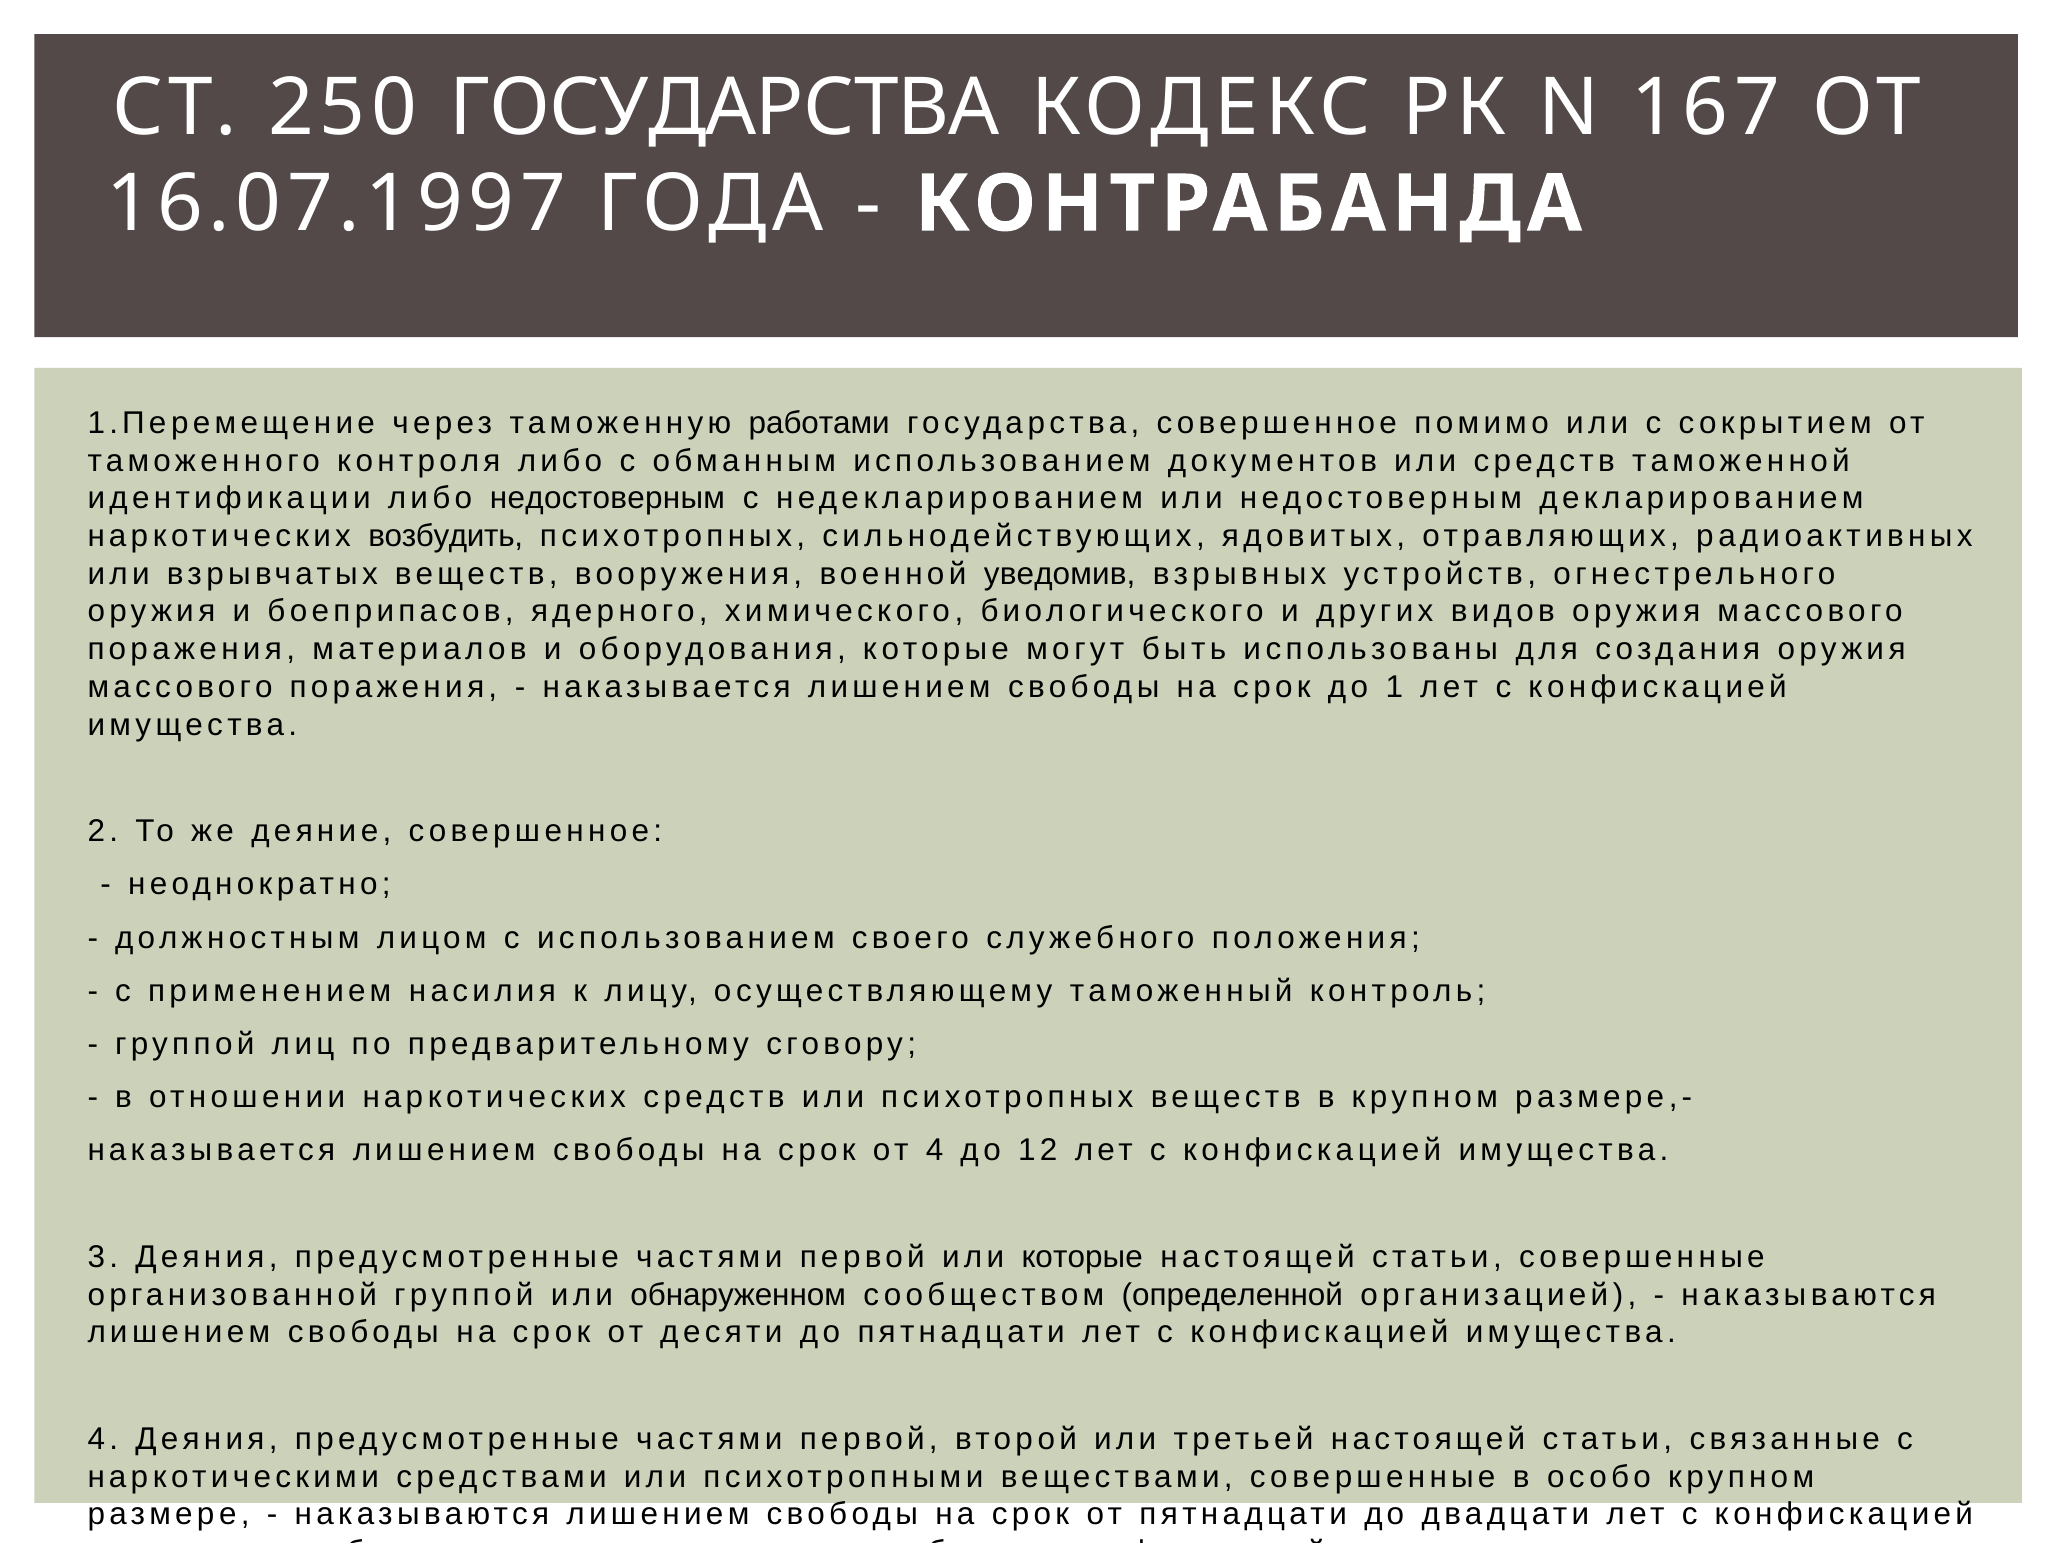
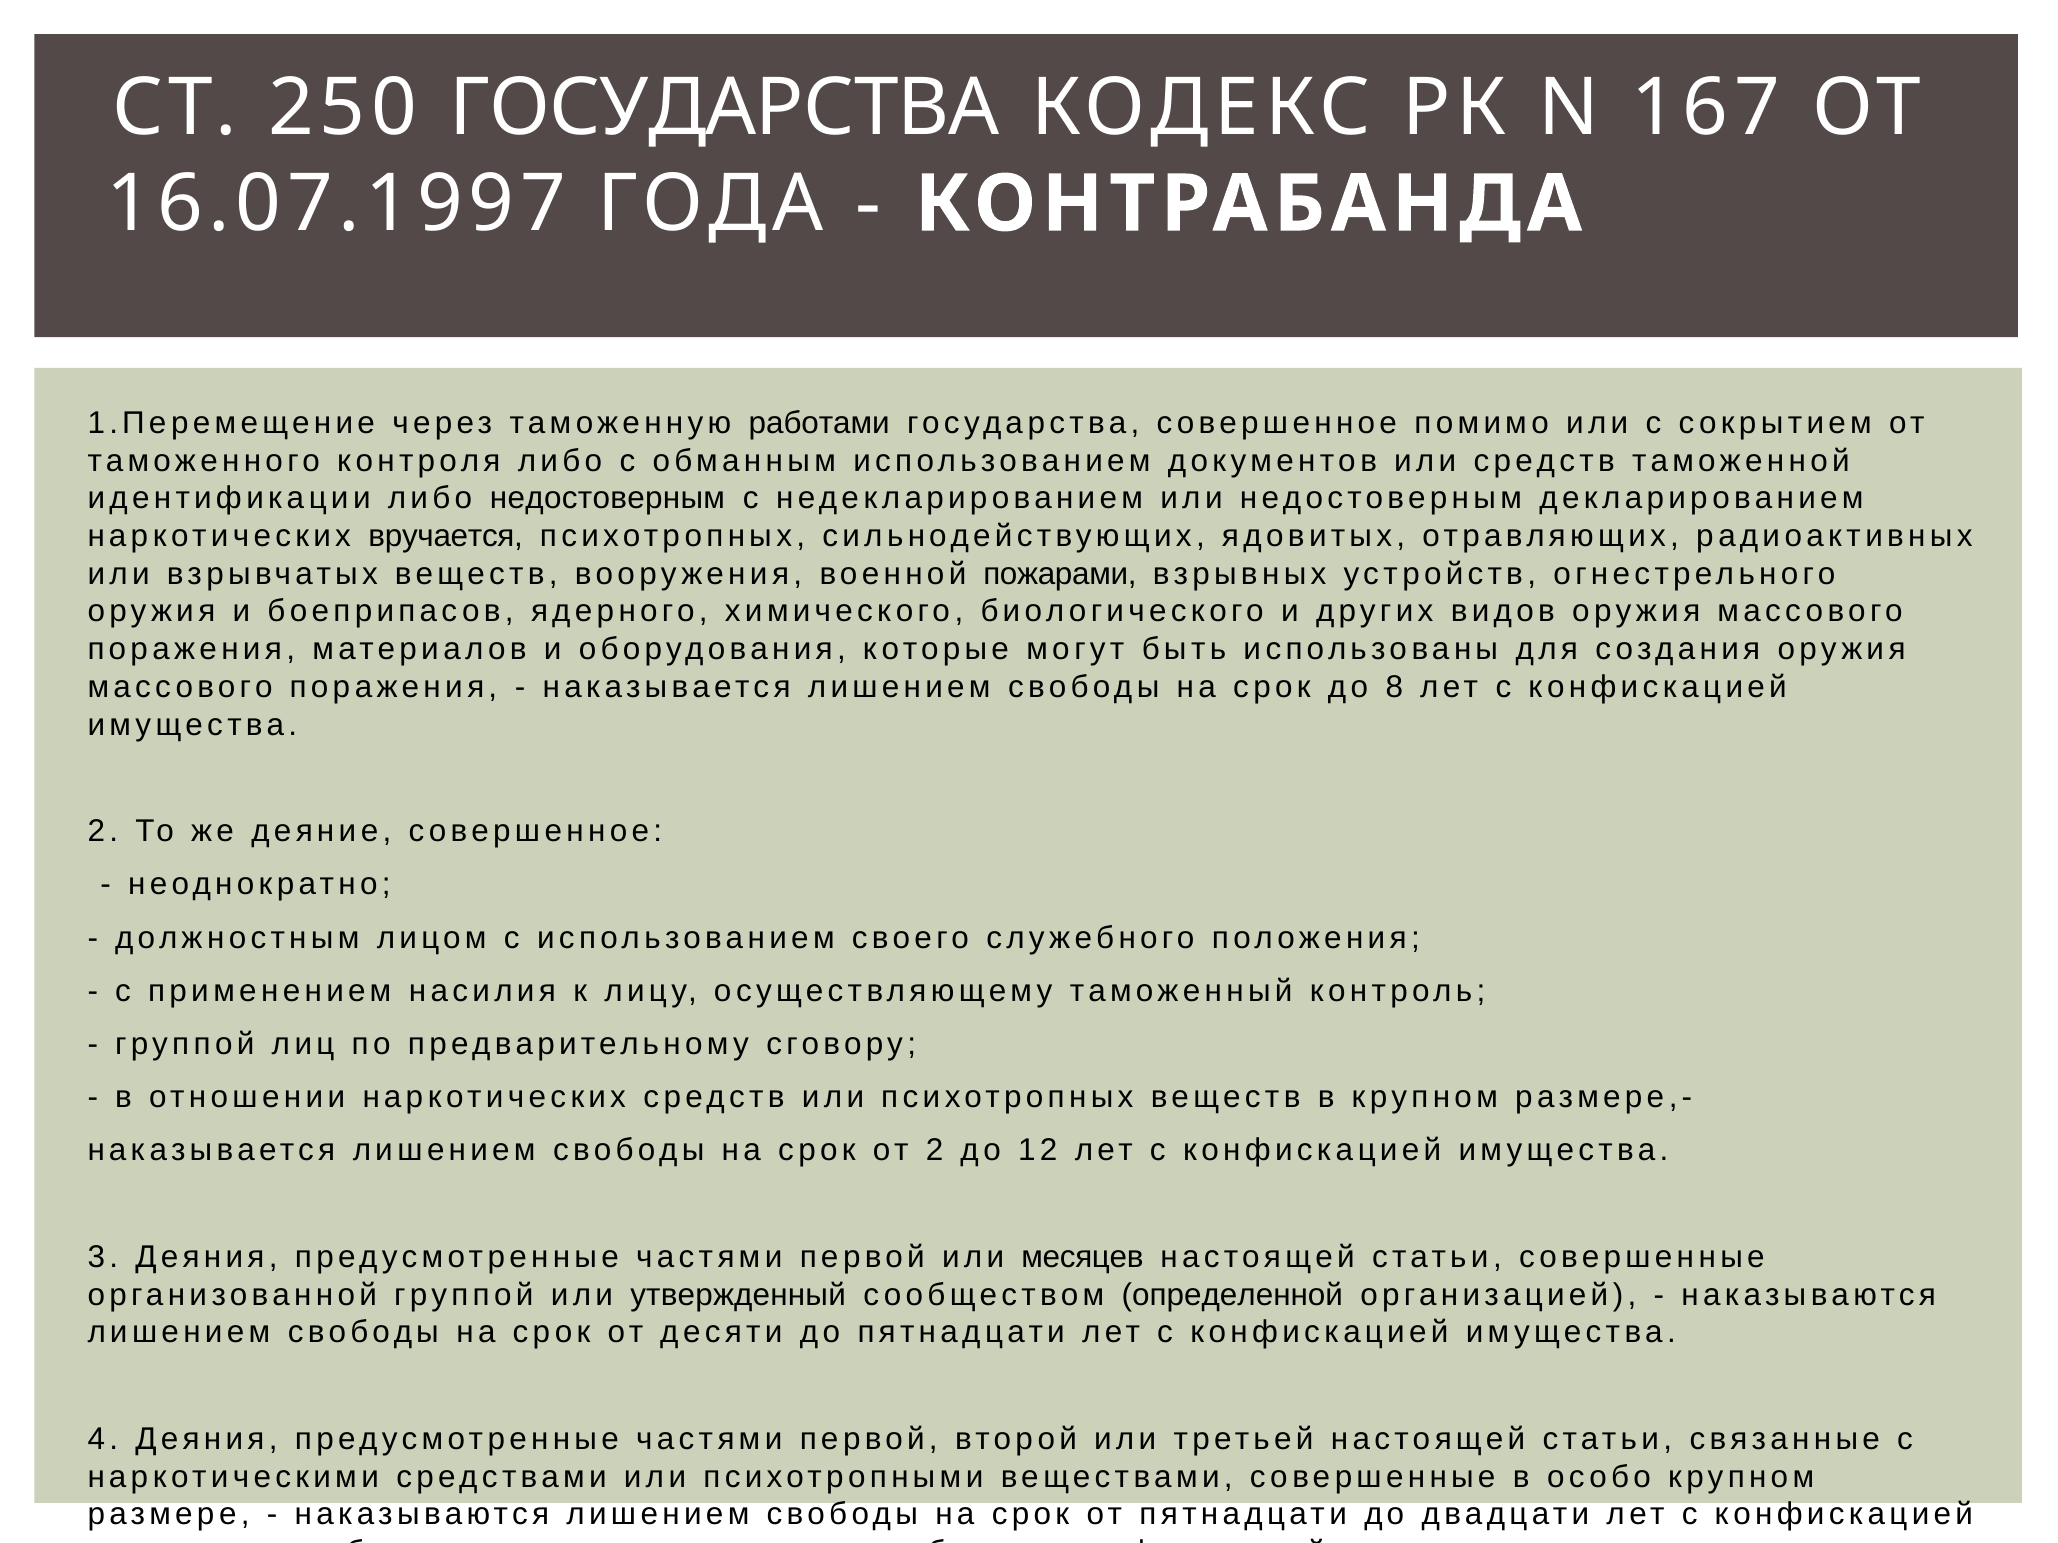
возбудить: возбудить -> вручается
уведомив: уведомив -> пожарами
1: 1 -> 8
от 4: 4 -> 2
или которые: которые -> месяцев
обнаруженном: обнаруженном -> утвержденный
